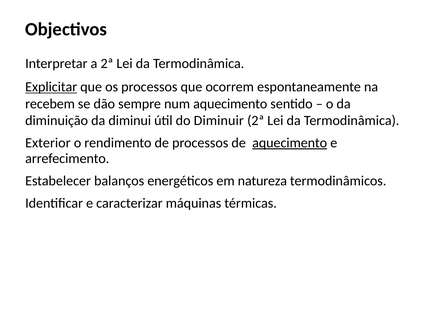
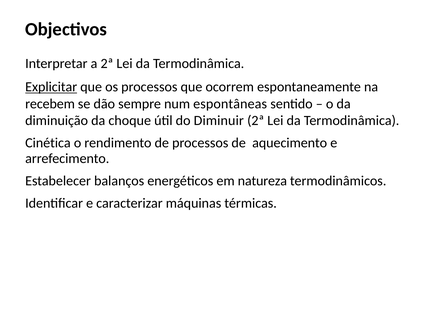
num aquecimento: aquecimento -> espontâneas
diminui: diminui -> choque
Exterior: Exterior -> Cinética
aquecimento at (290, 143) underline: present -> none
